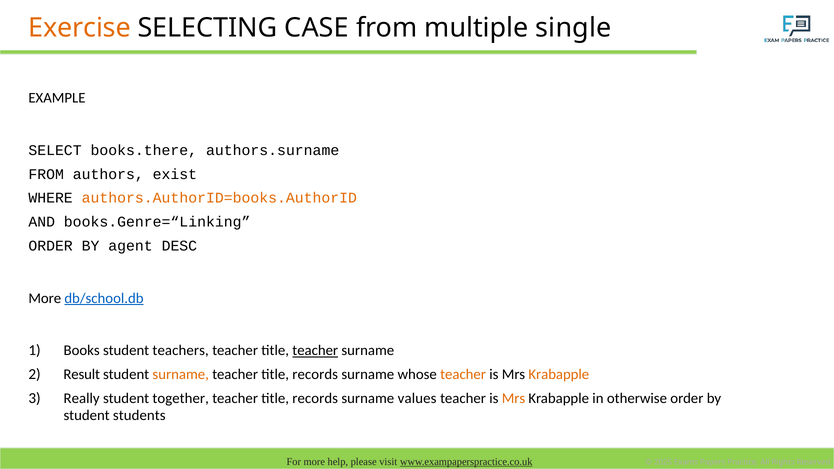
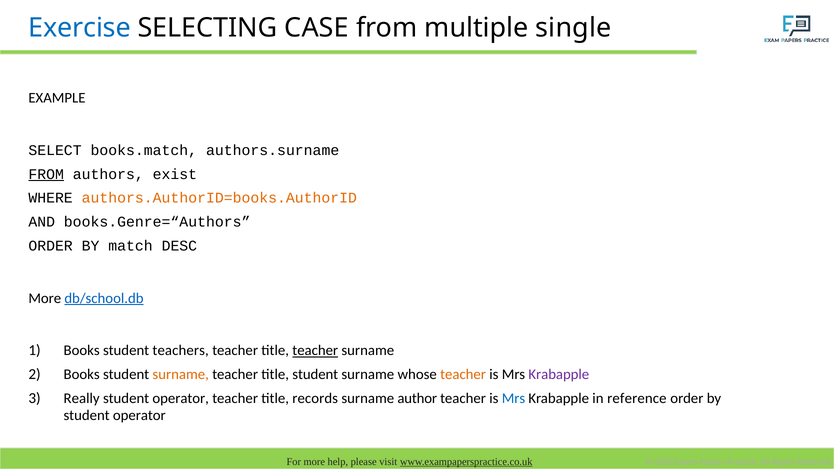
Exercise colour: orange -> blue
books.there: books.there -> books.match
FROM at (46, 174) underline: none -> present
books.Genre=“Linking: books.Genre=“Linking -> books.Genre=“Authors
agent: agent -> match
Result at (82, 375): Result -> Books
records at (315, 375): records -> student
Krabapple at (559, 375) colour: orange -> purple
together at (181, 399): together -> operator
values: values -> author
Mrs at (514, 399) colour: orange -> blue
otherwise: otherwise -> reference
students at (139, 416): students -> operator
